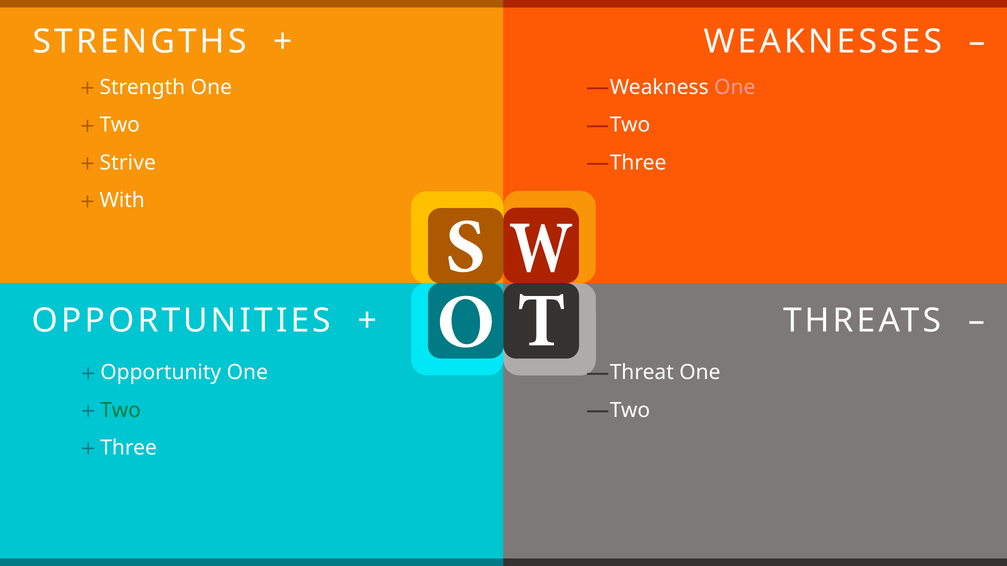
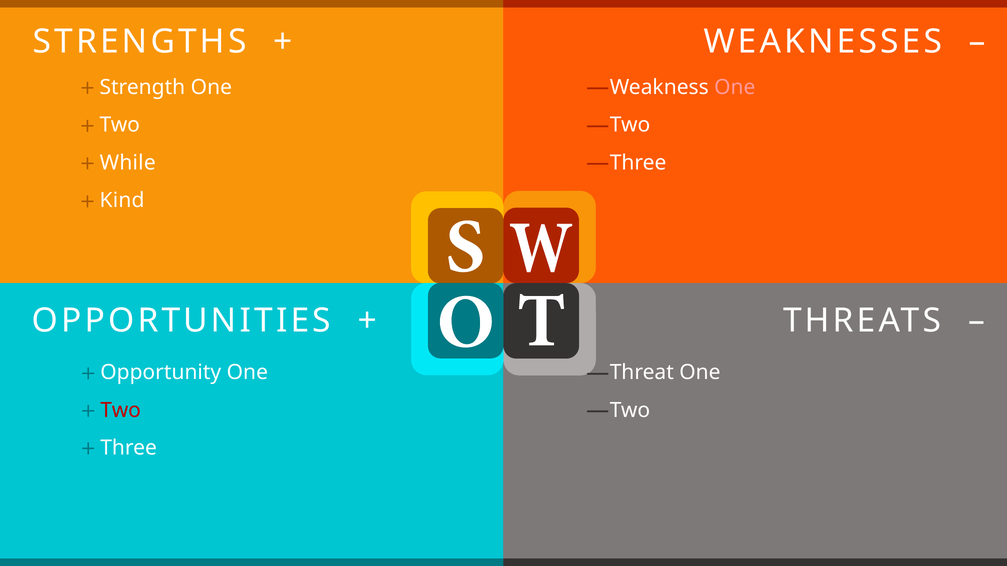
Strive: Strive -> While
With: With -> Kind
Two at (121, 411) colour: green -> red
